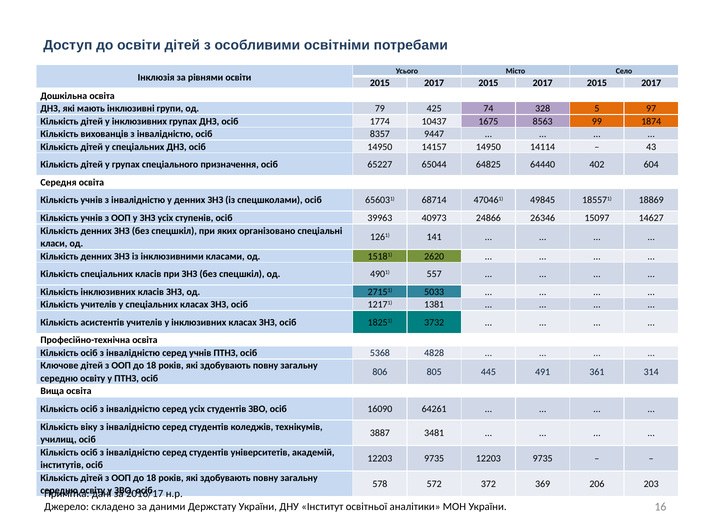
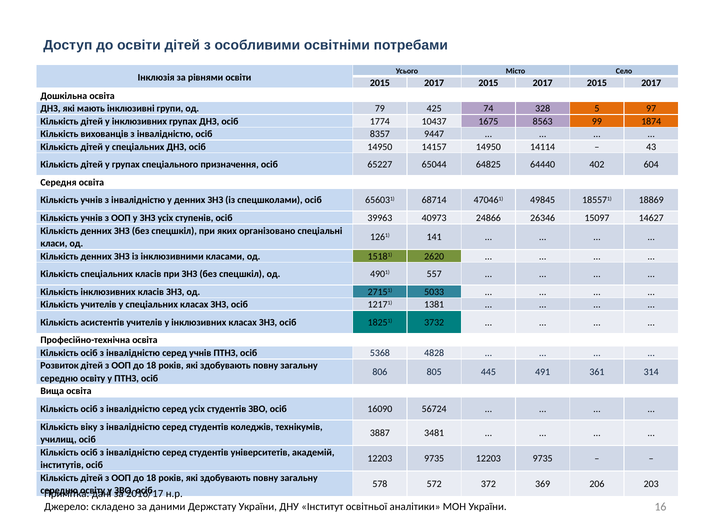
Ключове: Ключове -> Розвиток
64261: 64261 -> 56724
